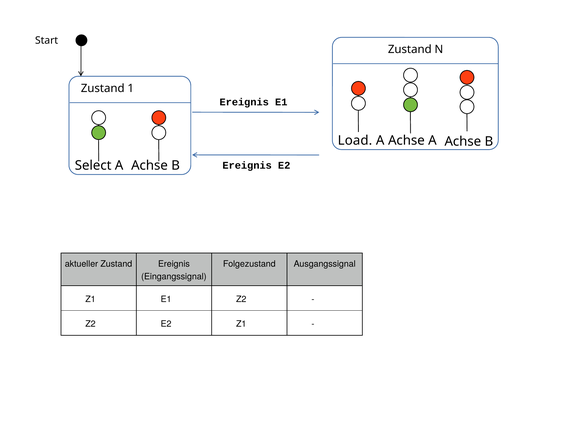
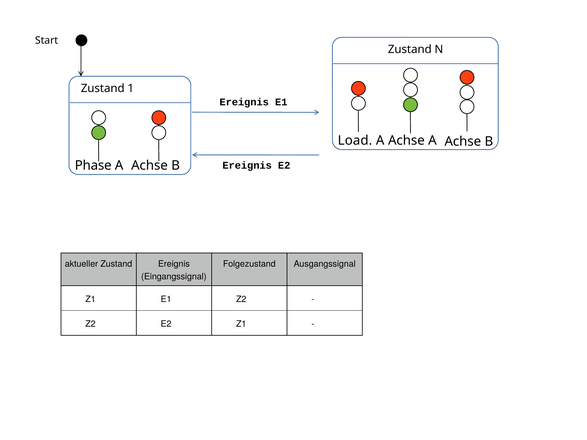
Select: Select -> Phase
